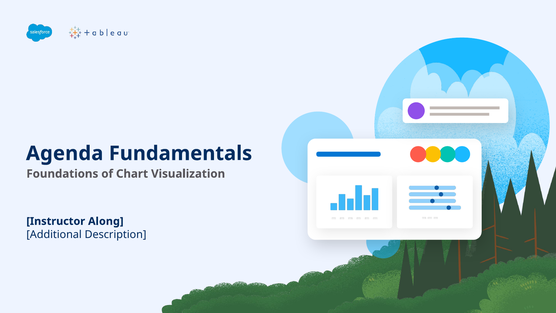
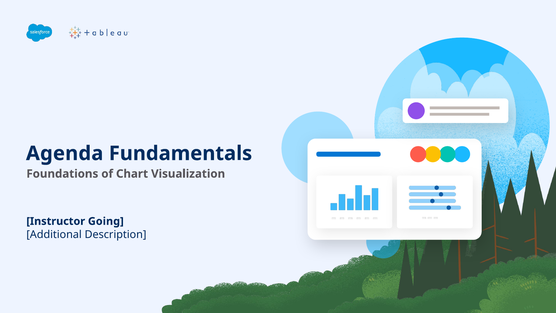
Along: Along -> Going
